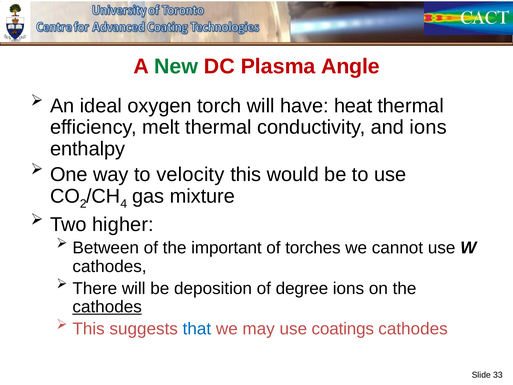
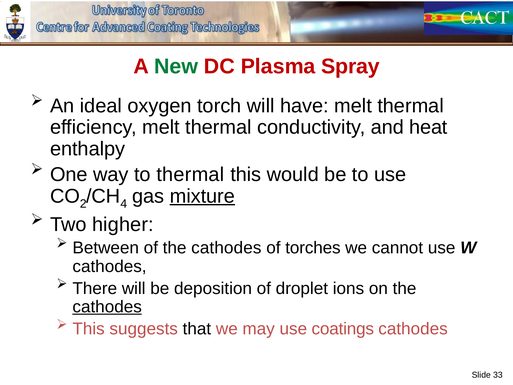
Angle: Angle -> Spray
have heat: heat -> melt
and ions: ions -> heat
to velocity: velocity -> thermal
mixture underline: none -> present
of the important: important -> cathodes
degree: degree -> droplet
that colour: blue -> black
